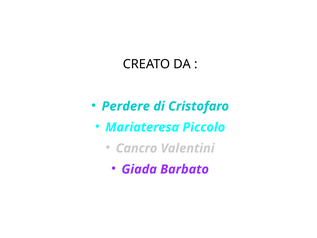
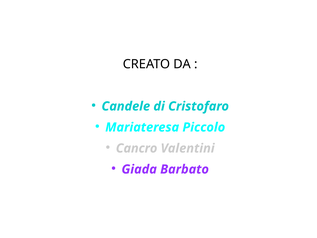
Perdere: Perdere -> Candele
